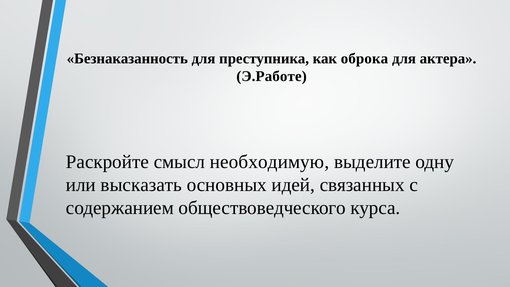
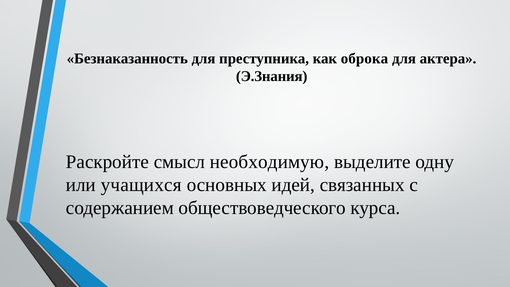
Э.Работе: Э.Работе -> Э.Знания
высказать: высказать -> учащихся
